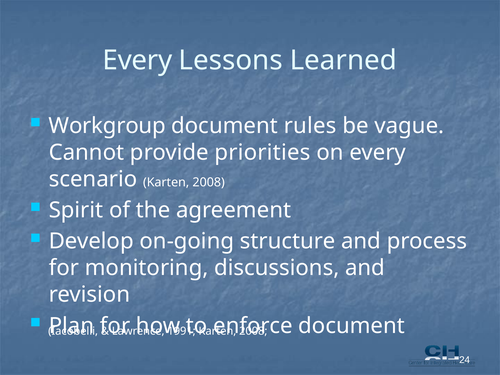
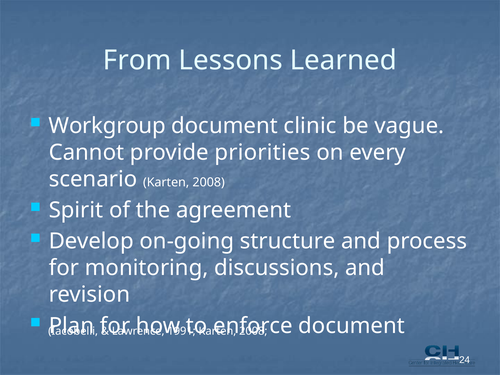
Every at (137, 60): Every -> From
rules: rules -> clinic
